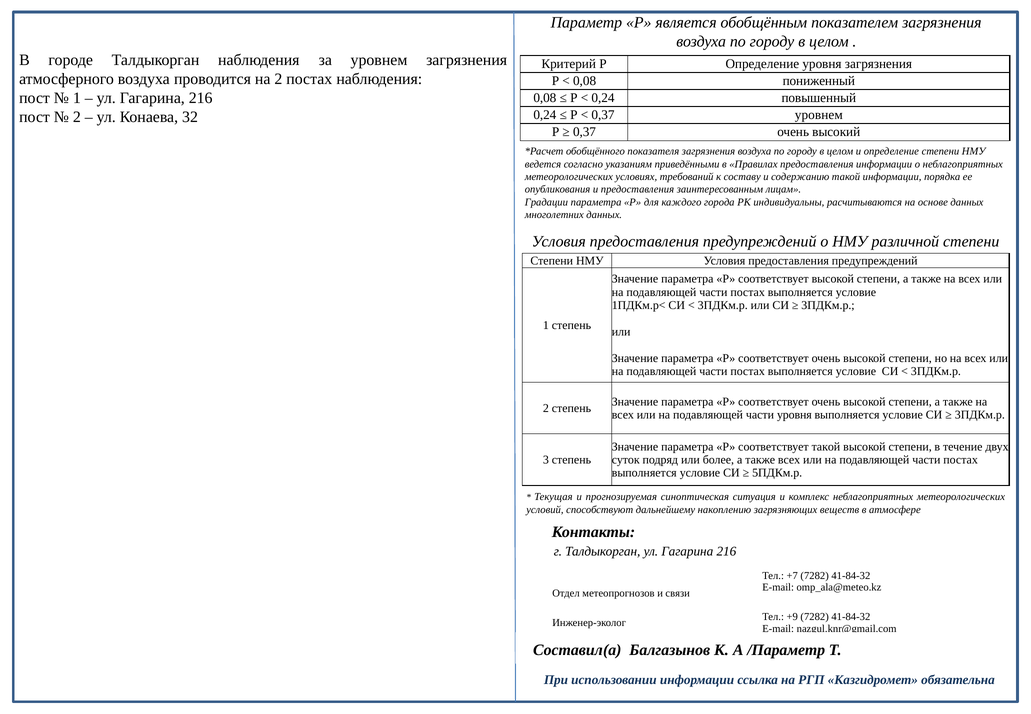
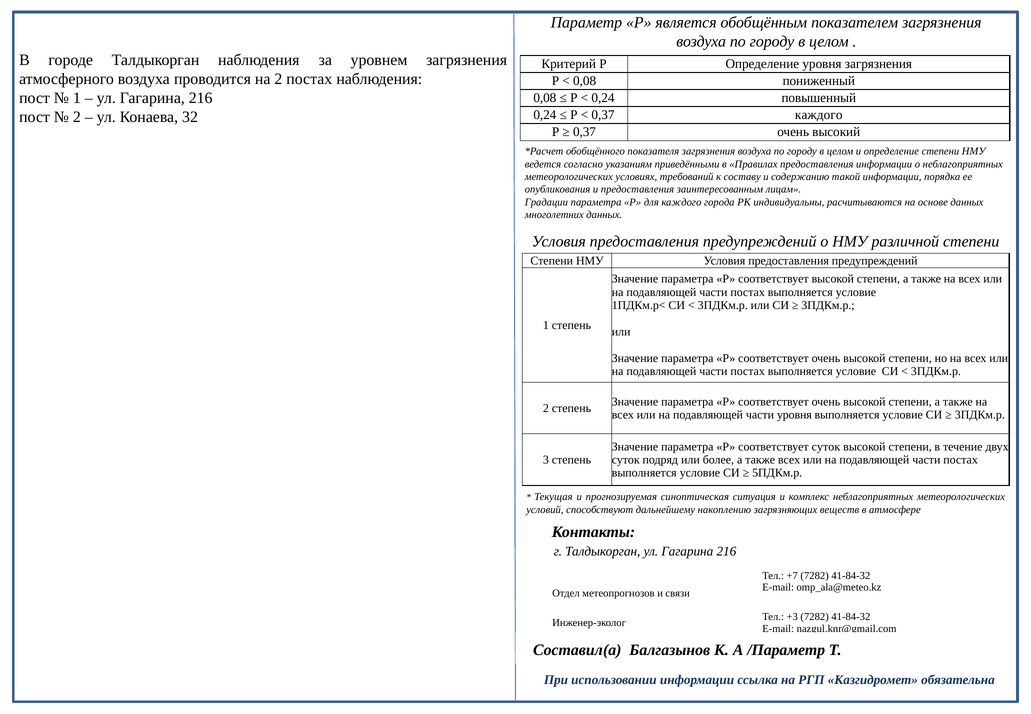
0,37 уровнем: уровнем -> каждого
соответствует такой: такой -> суток
+9: +9 -> +3
